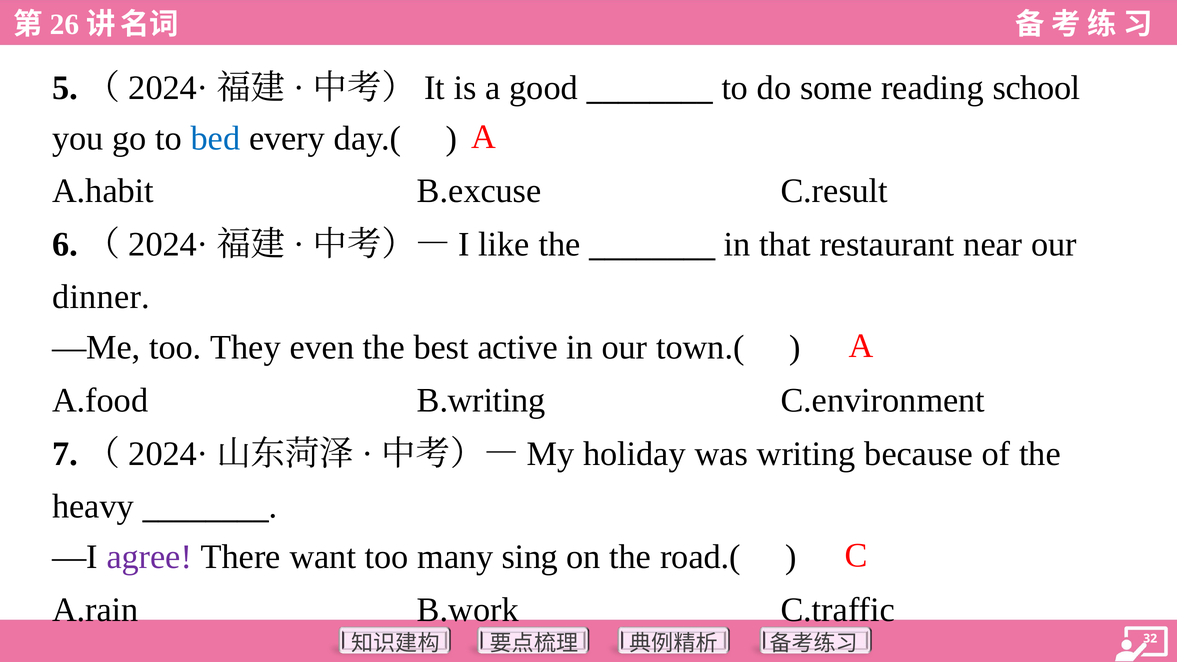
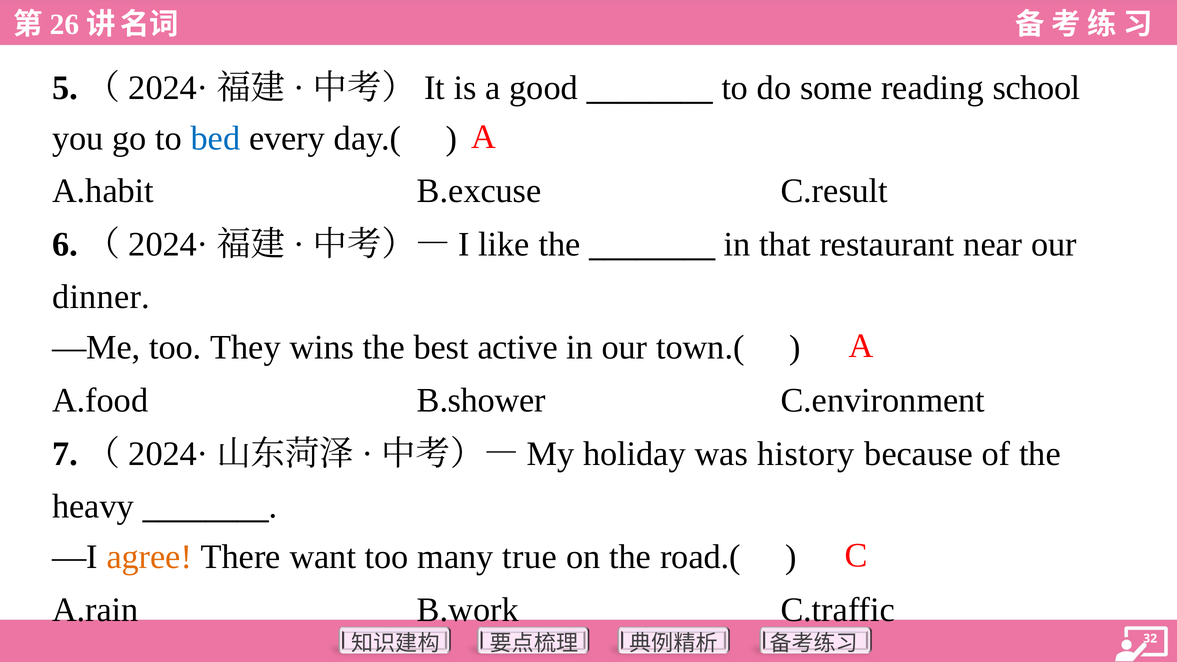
even: even -> wins
B.writing: B.writing -> B.shower
writing: writing -> history
agree colour: purple -> orange
sing: sing -> true
